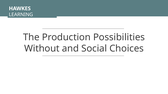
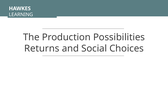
Without: Without -> Returns
